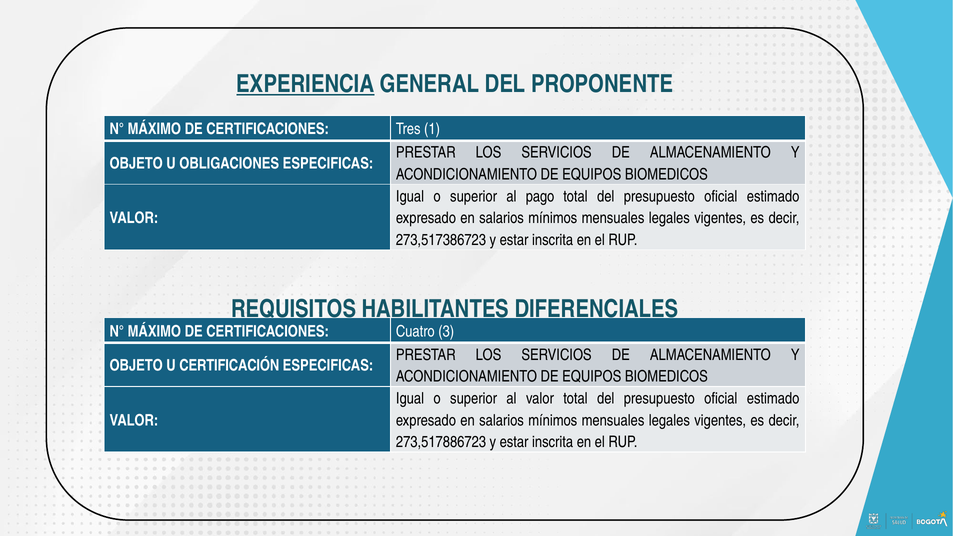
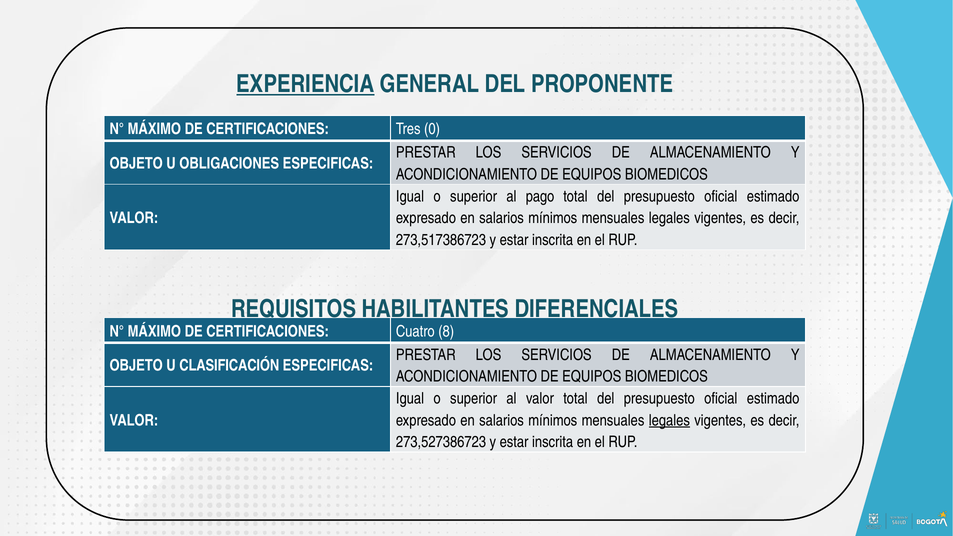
1: 1 -> 0
3: 3 -> 8
CERTIFICACIÓN: CERTIFICACIÓN -> CLASIFICACIÓN
legales at (669, 420) underline: none -> present
273,517886723: 273,517886723 -> 273,527386723
